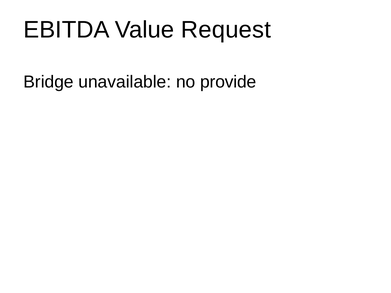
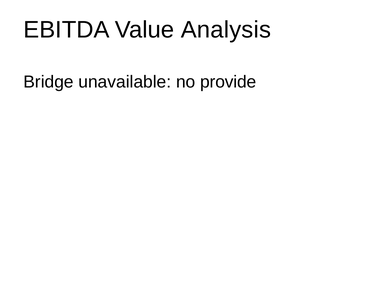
Request: Request -> Analysis
